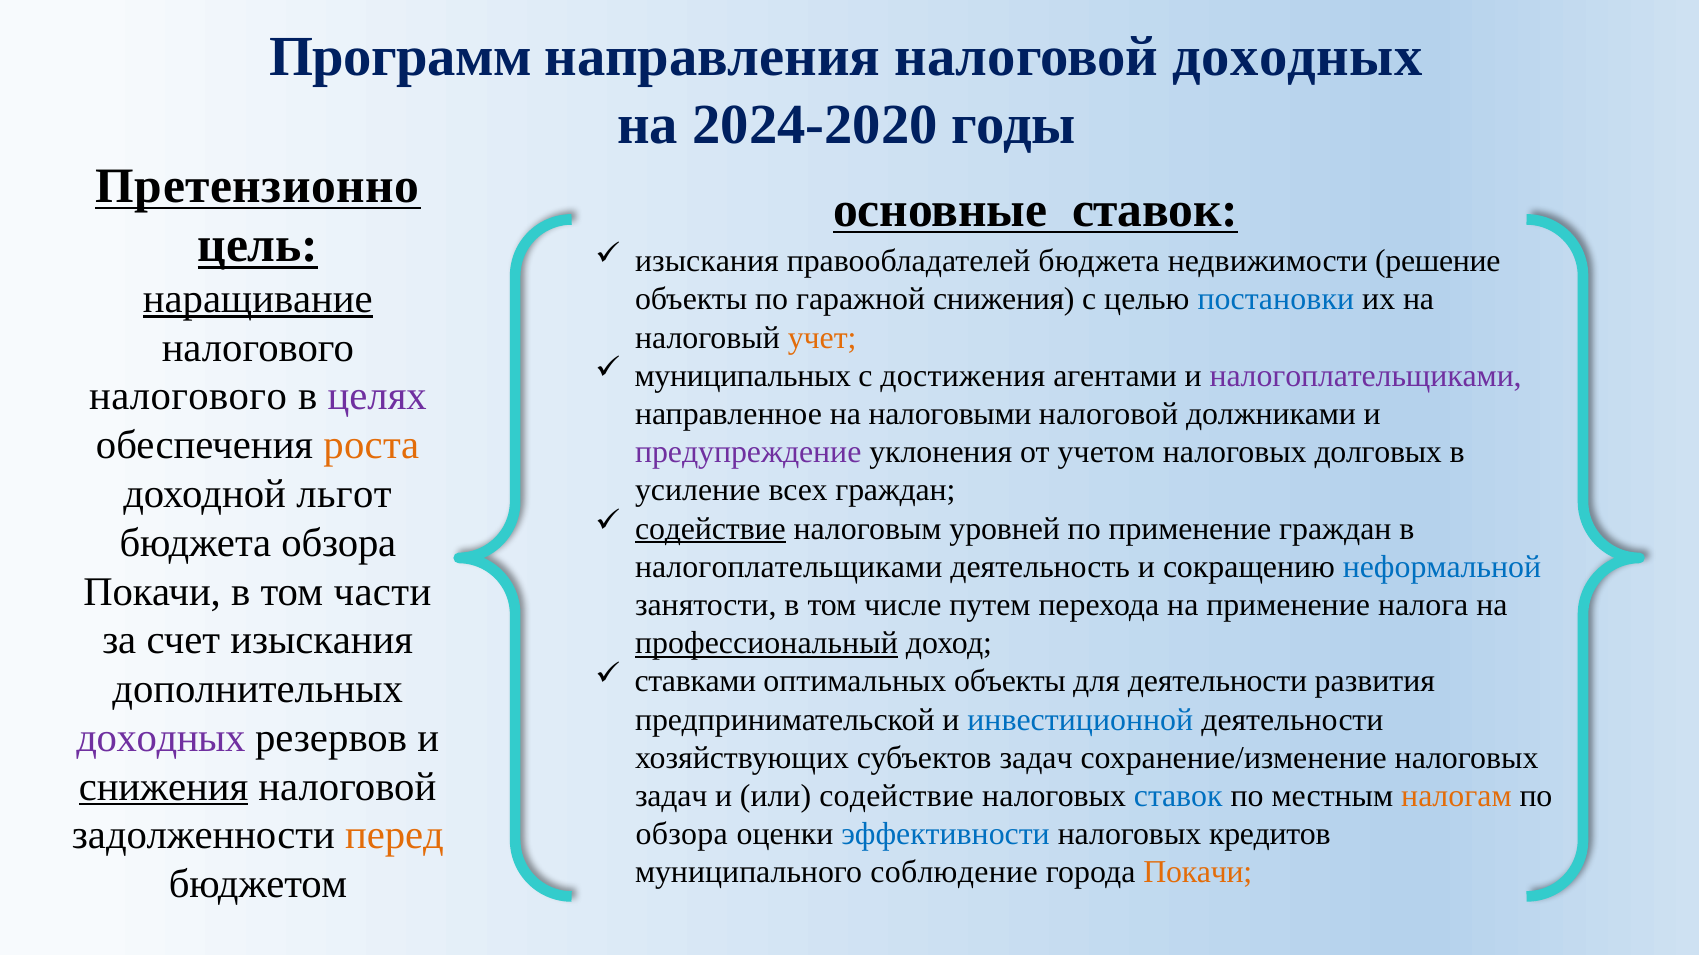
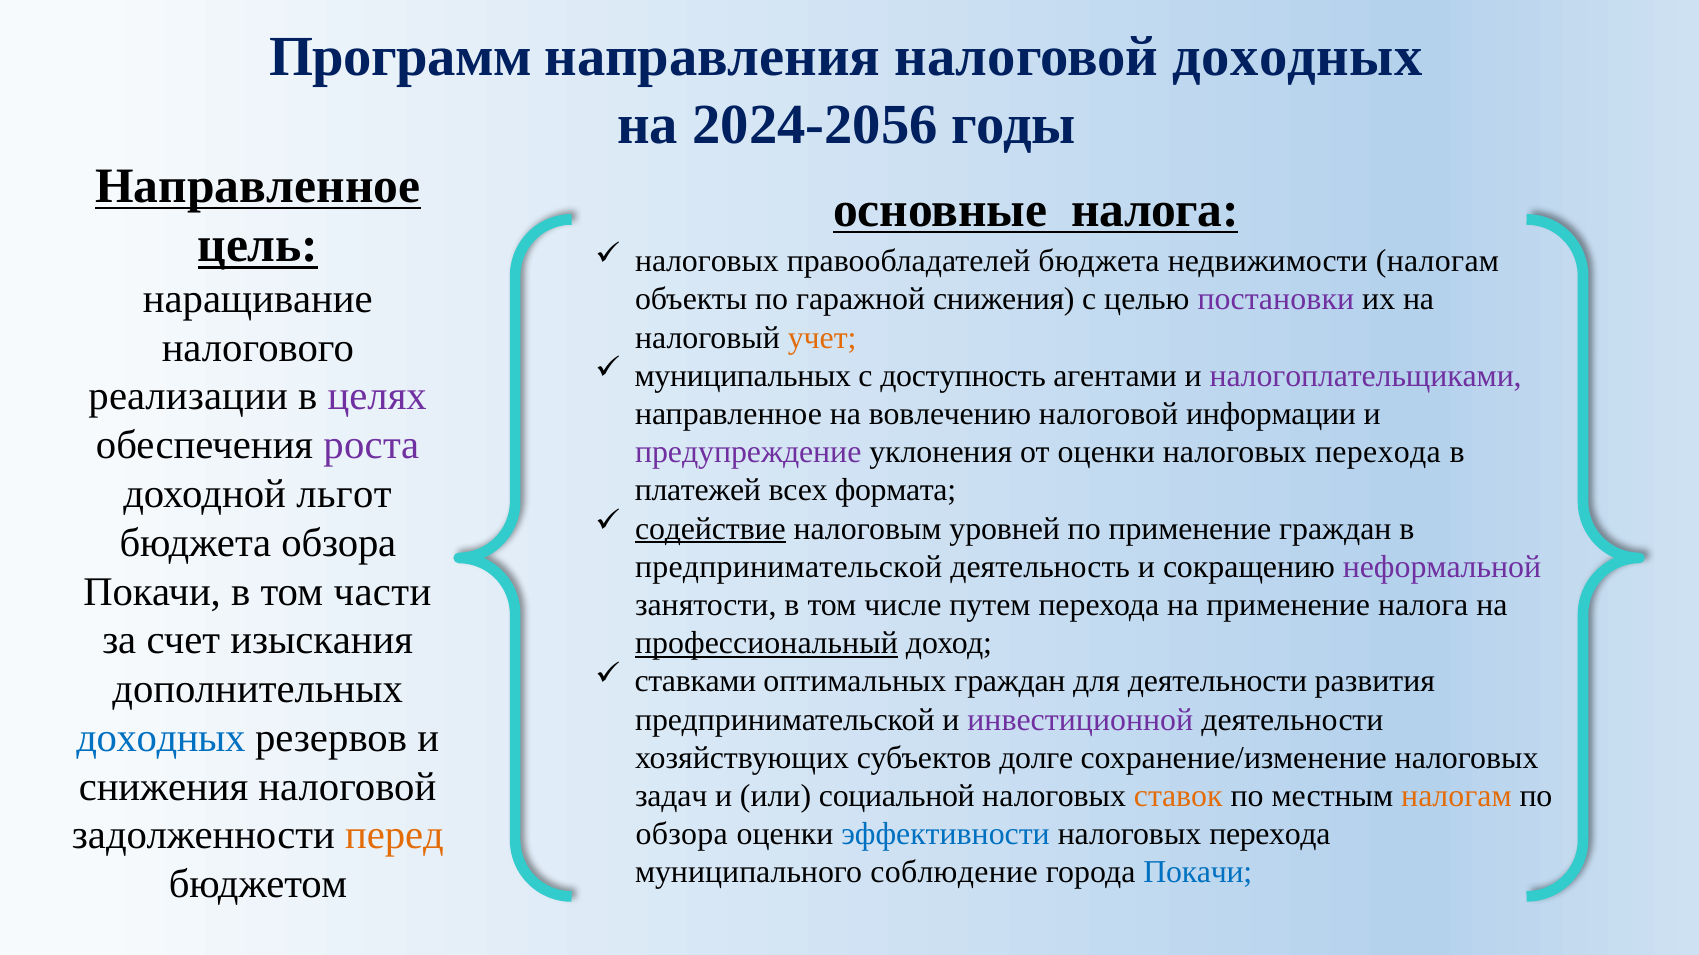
2024-2020: 2024-2020 -> 2024-2056
Претензионно at (258, 186): Претензионно -> Направленное
основные ставок: ставок -> налога
изыскания at (707, 261): изыскания -> налоговых
недвижимости решение: решение -> налогам
наращивание underline: present -> none
постановки colour: blue -> purple
достижения: достижения -> доступность
налогового at (188, 397): налогового -> реализации
налоговыми: налоговыми -> вовлечению
должниками: должниками -> информации
роста colour: orange -> purple
от учетом: учетом -> оценки
долговых at (1378, 452): долговых -> перехода
усиление: усиление -> платежей
всех граждан: граждан -> формата
налогоплательщиками at (789, 567): налогоплательщиками -> предпринимательской
неформальной colour: blue -> purple
оптимальных объекты: объекты -> граждан
инвестиционной colour: blue -> purple
доходных at (161, 739) colour: purple -> blue
субъектов задач: задач -> долге
снижения at (164, 787) underline: present -> none
или содействие: содействие -> социальной
ставок at (1178, 796) colour: blue -> orange
кредитов at (1270, 835): кредитов -> перехода
Покачи at (1198, 873) colour: orange -> blue
